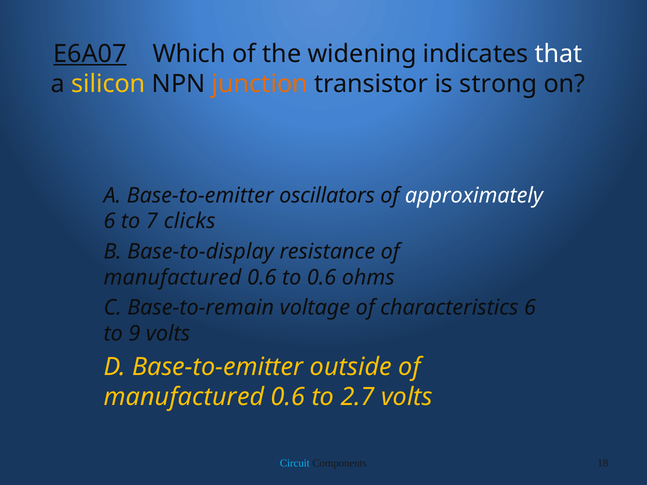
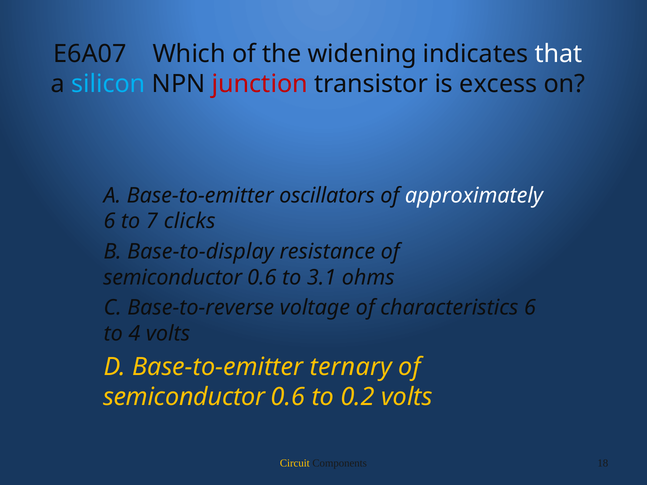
E6A07 underline: present -> none
silicon colour: yellow -> light blue
junction colour: orange -> red
strong: strong -> excess
manufactured at (172, 278): manufactured -> semiconductor
to 0.6: 0.6 -> 3.1
Base-to-remain: Base-to-remain -> Base-to-reverse
9: 9 -> 4
outside: outside -> ternary
manufactured at (184, 397): manufactured -> semiconductor
2.7: 2.7 -> 0.2
Circuit colour: light blue -> yellow
